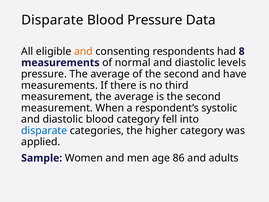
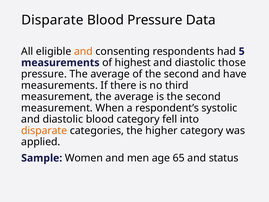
8: 8 -> 5
normal: normal -> highest
levels: levels -> those
disparate at (44, 130) colour: blue -> orange
86: 86 -> 65
adults: adults -> status
